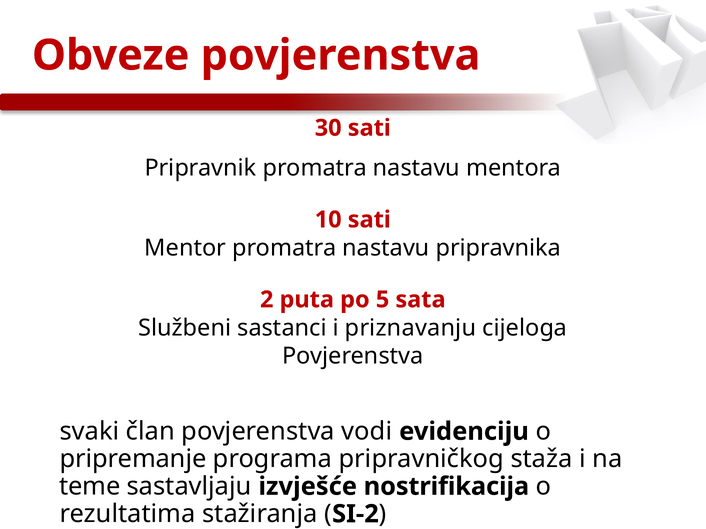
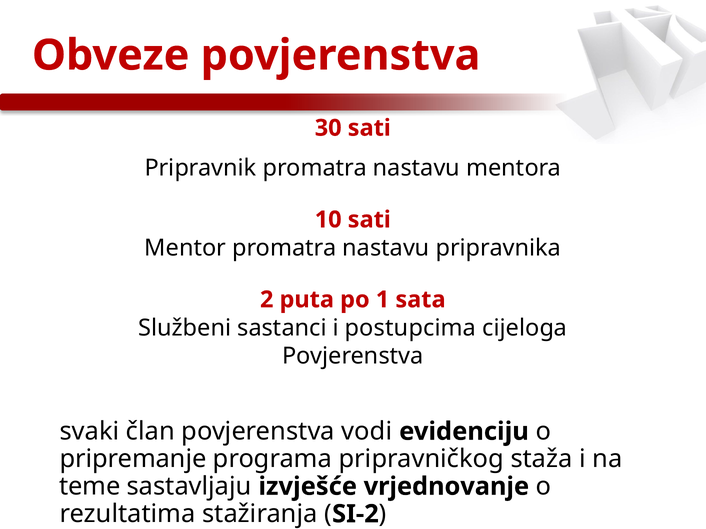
5: 5 -> 1
priznavanju: priznavanju -> postupcima
nostrifikacija: nostrifikacija -> vrjednovanje
